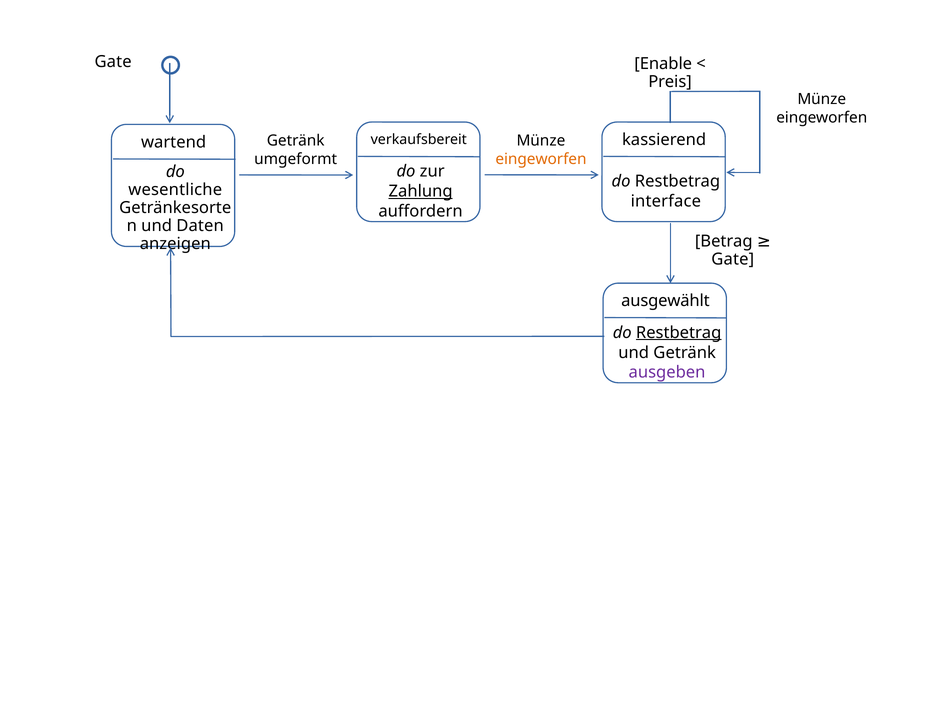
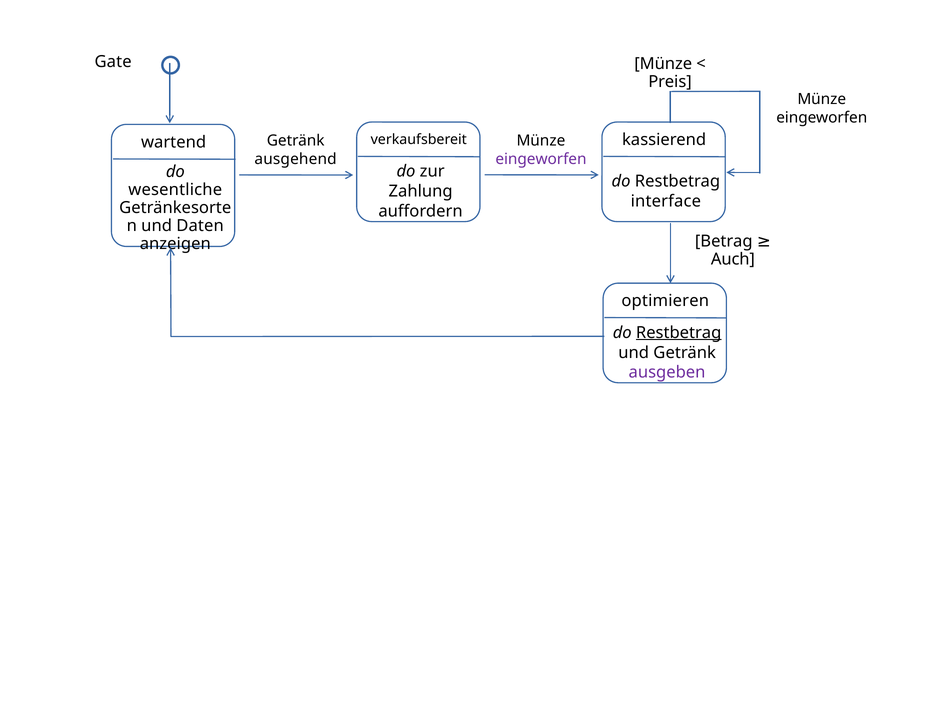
Enable at (663, 64): Enable -> Münze
umgeformt: umgeformt -> ausgehend
eingeworfen at (541, 159) colour: orange -> purple
Zahlung underline: present -> none
Gate at (733, 259): Gate -> Auch
ausgewählt: ausgewählt -> optimieren
